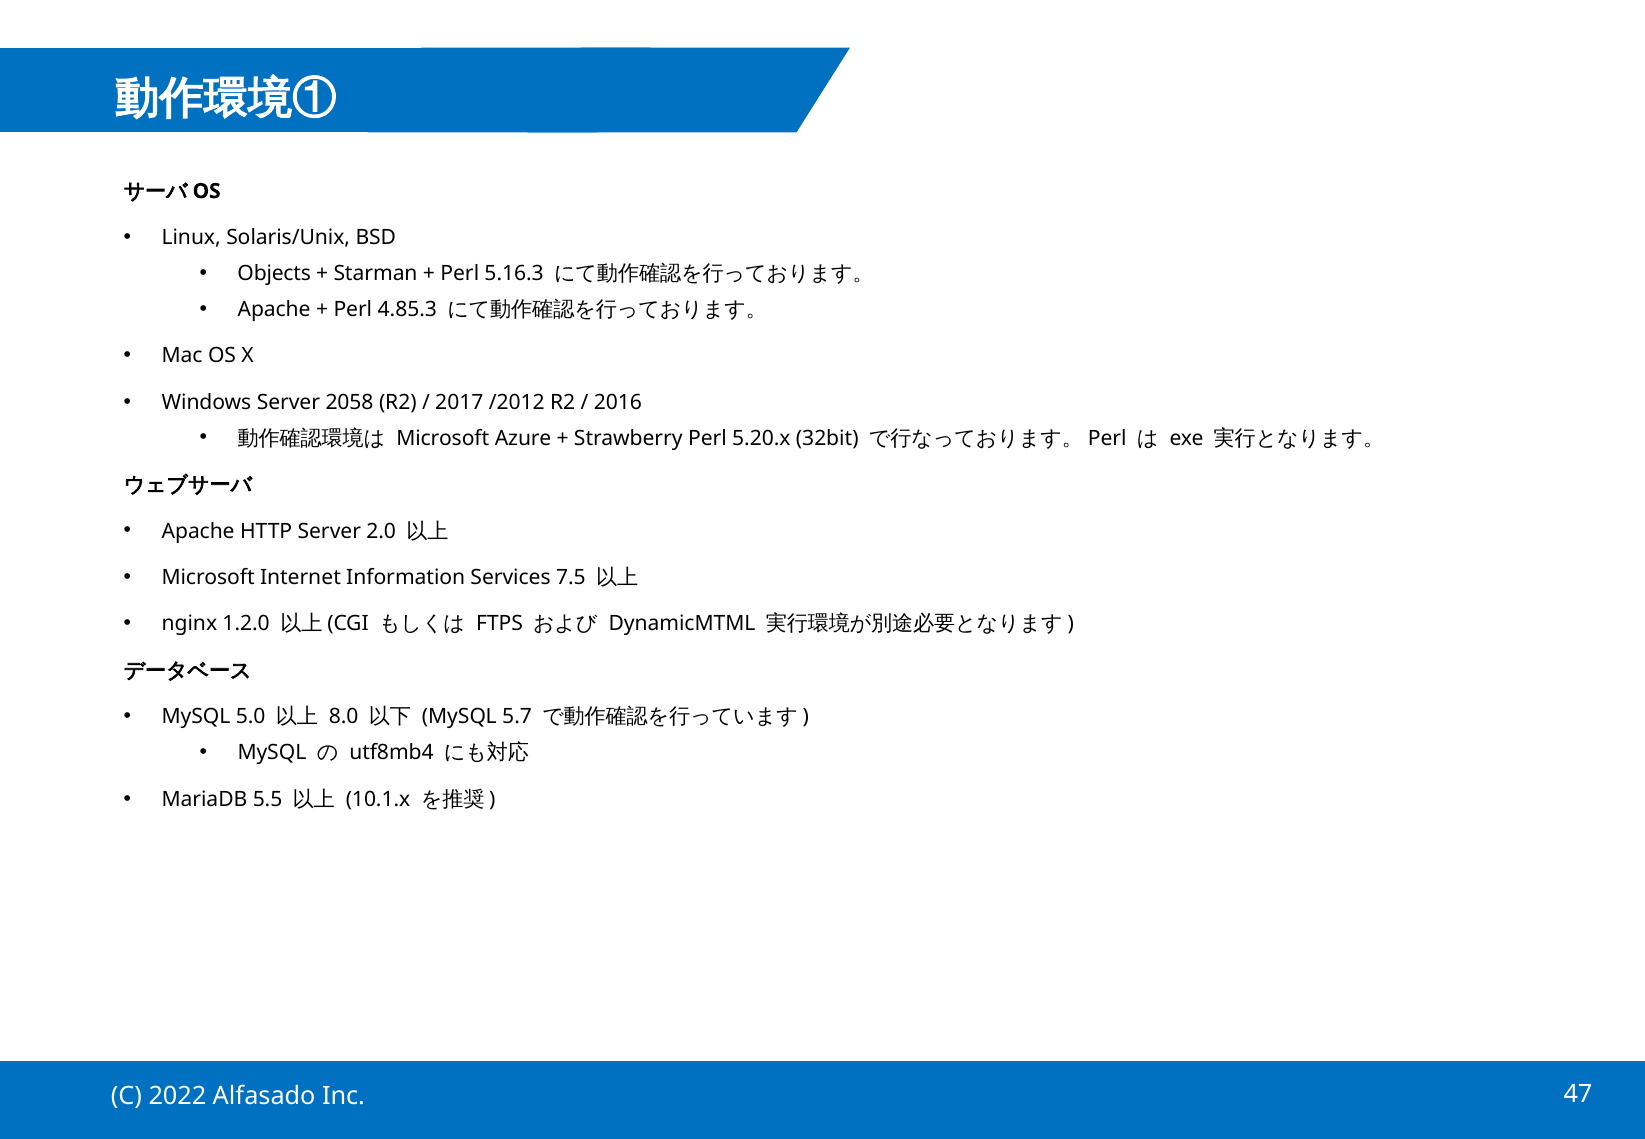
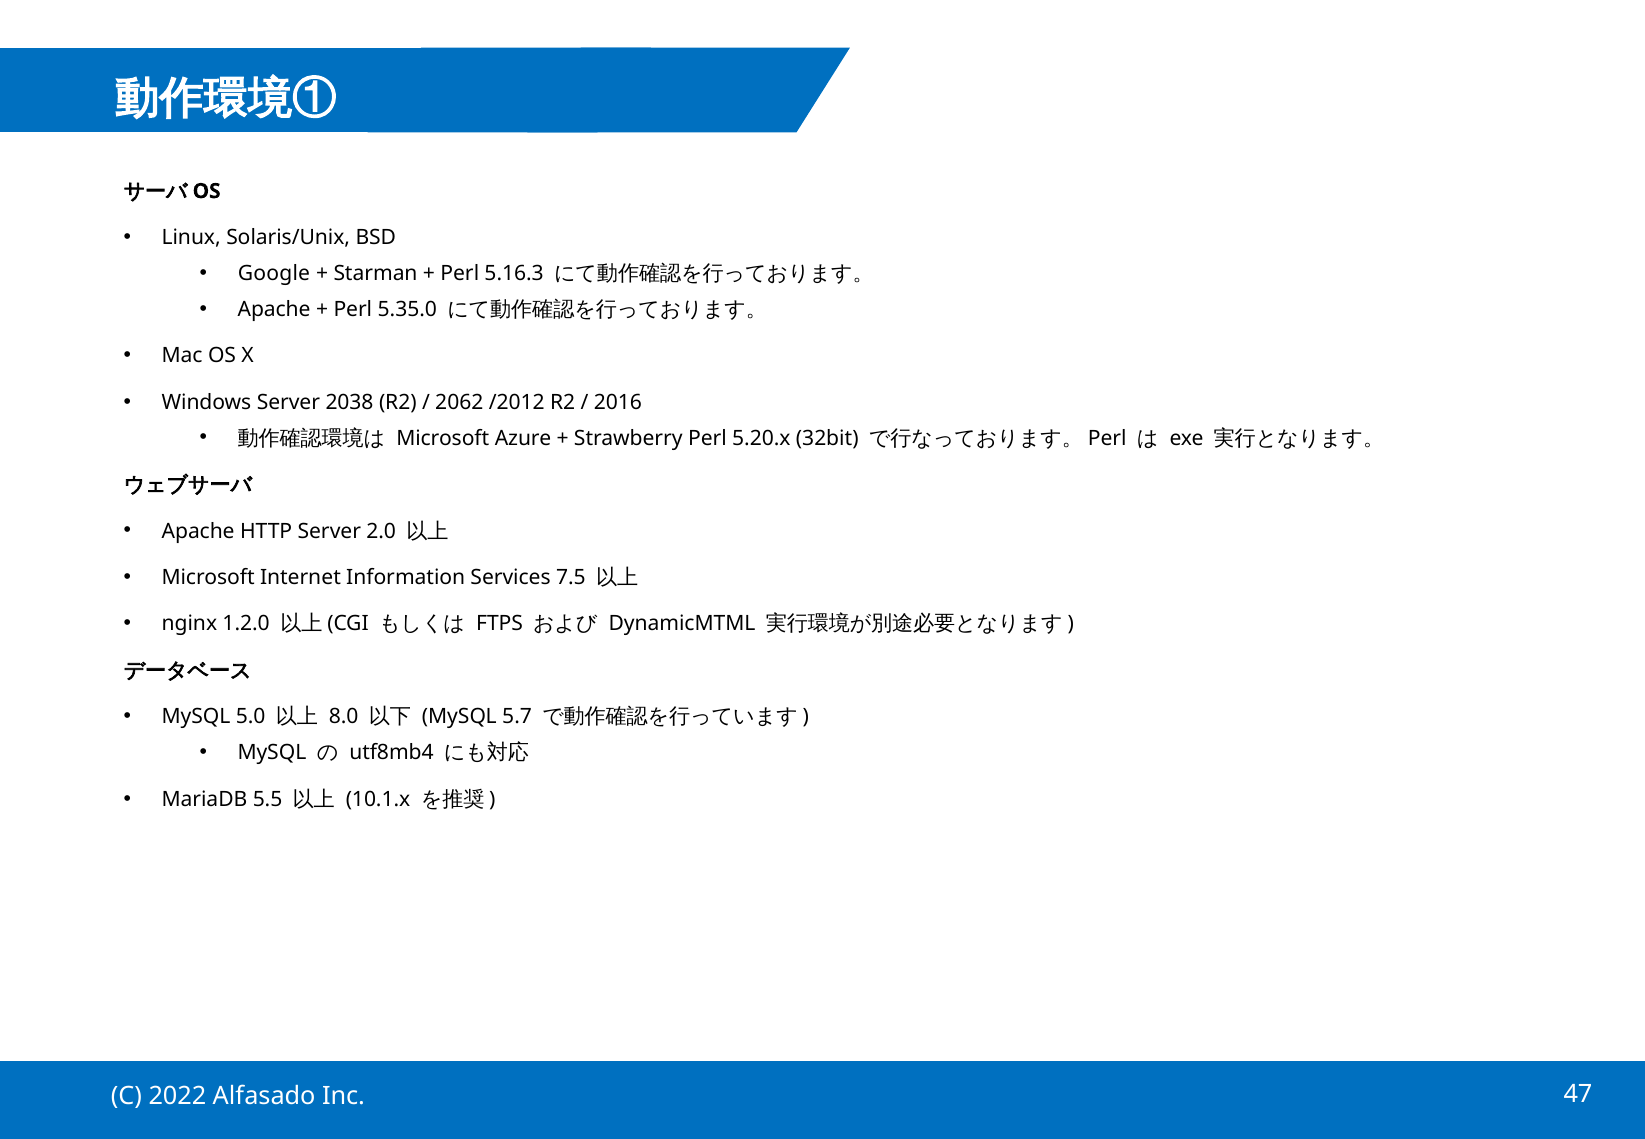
Objects: Objects -> Google
4.85.3: 4.85.3 -> 5.35.0
2058: 2058 -> 2038
2017: 2017 -> 2062
